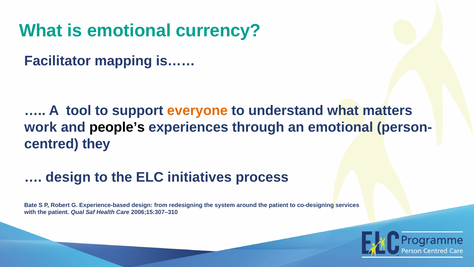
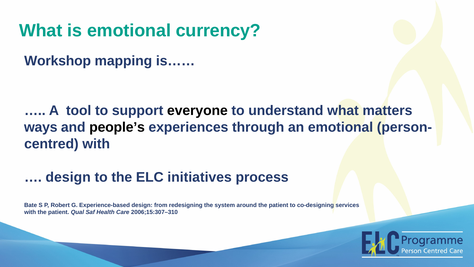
Facilitator: Facilitator -> Workshop
everyone colour: orange -> black
work: work -> ways
they at (96, 144): they -> with
